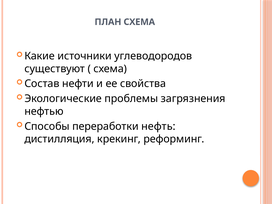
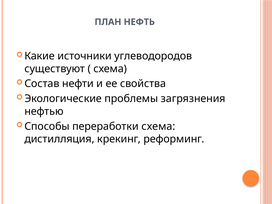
ПЛАН СХЕМА: СХЕМА -> НЕФТЬ
переработки нефть: нефть -> схема
